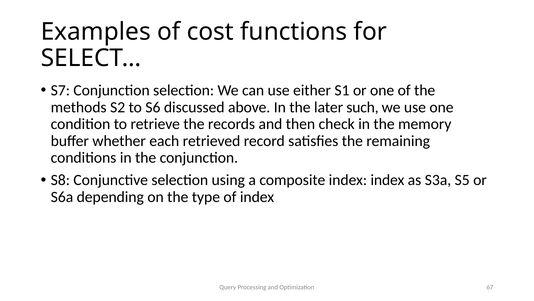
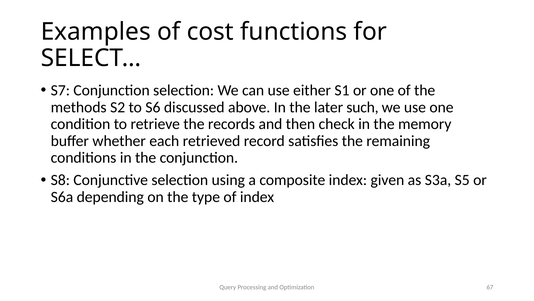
index index: index -> given
